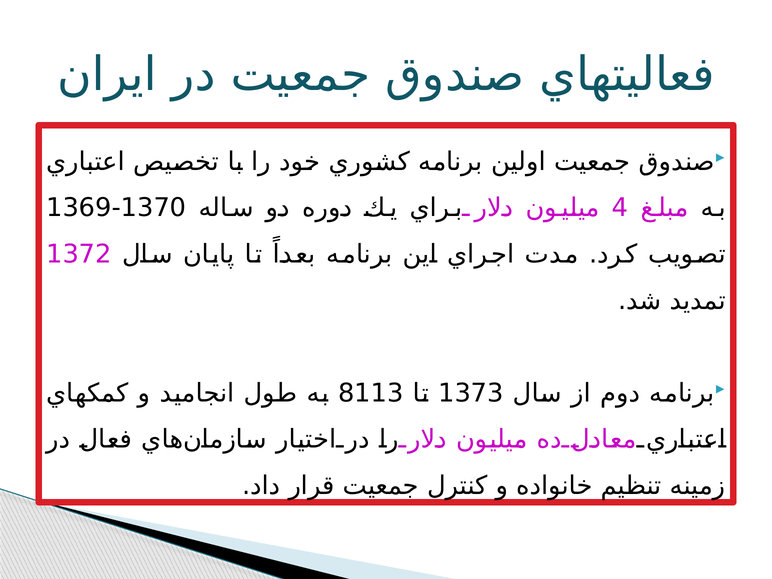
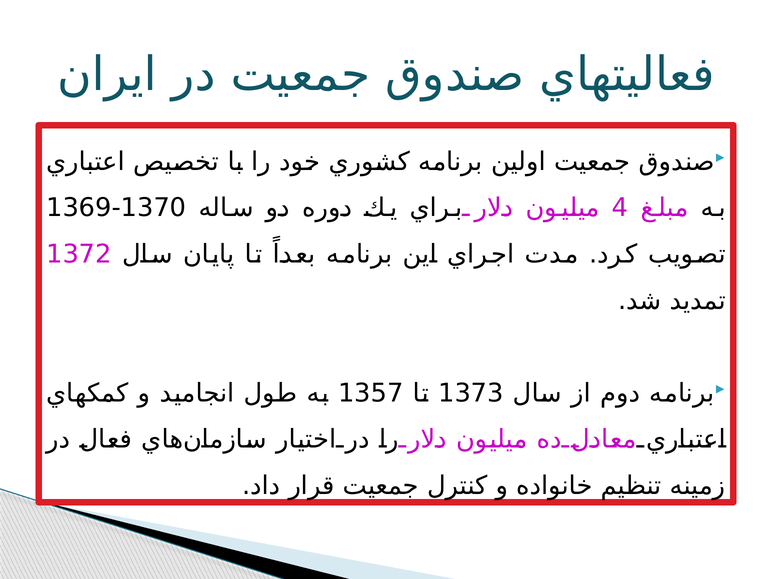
8113: 8113 -> 1357
